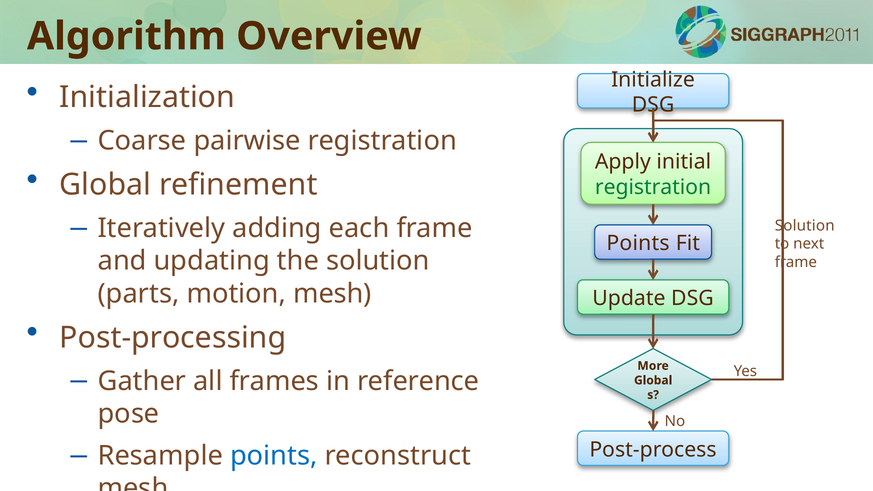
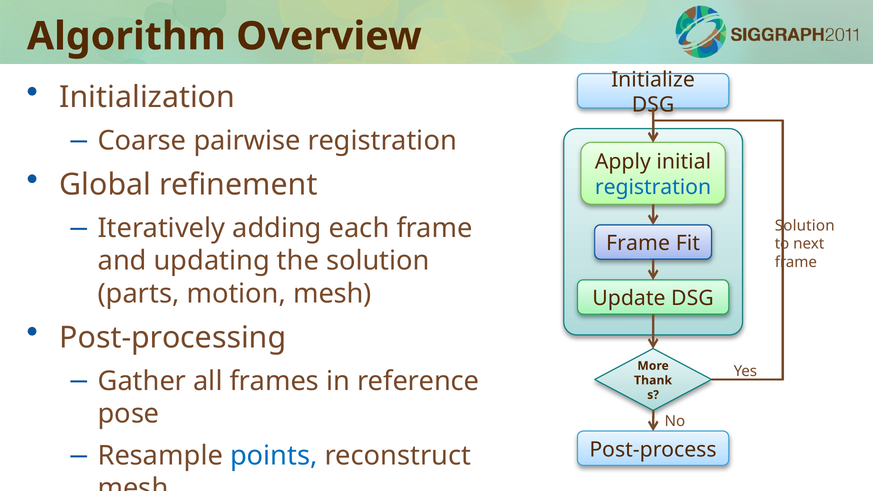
registration at (653, 187) colour: green -> blue
Points at (638, 244): Points -> Frame
Global at (653, 380): Global -> Thank
